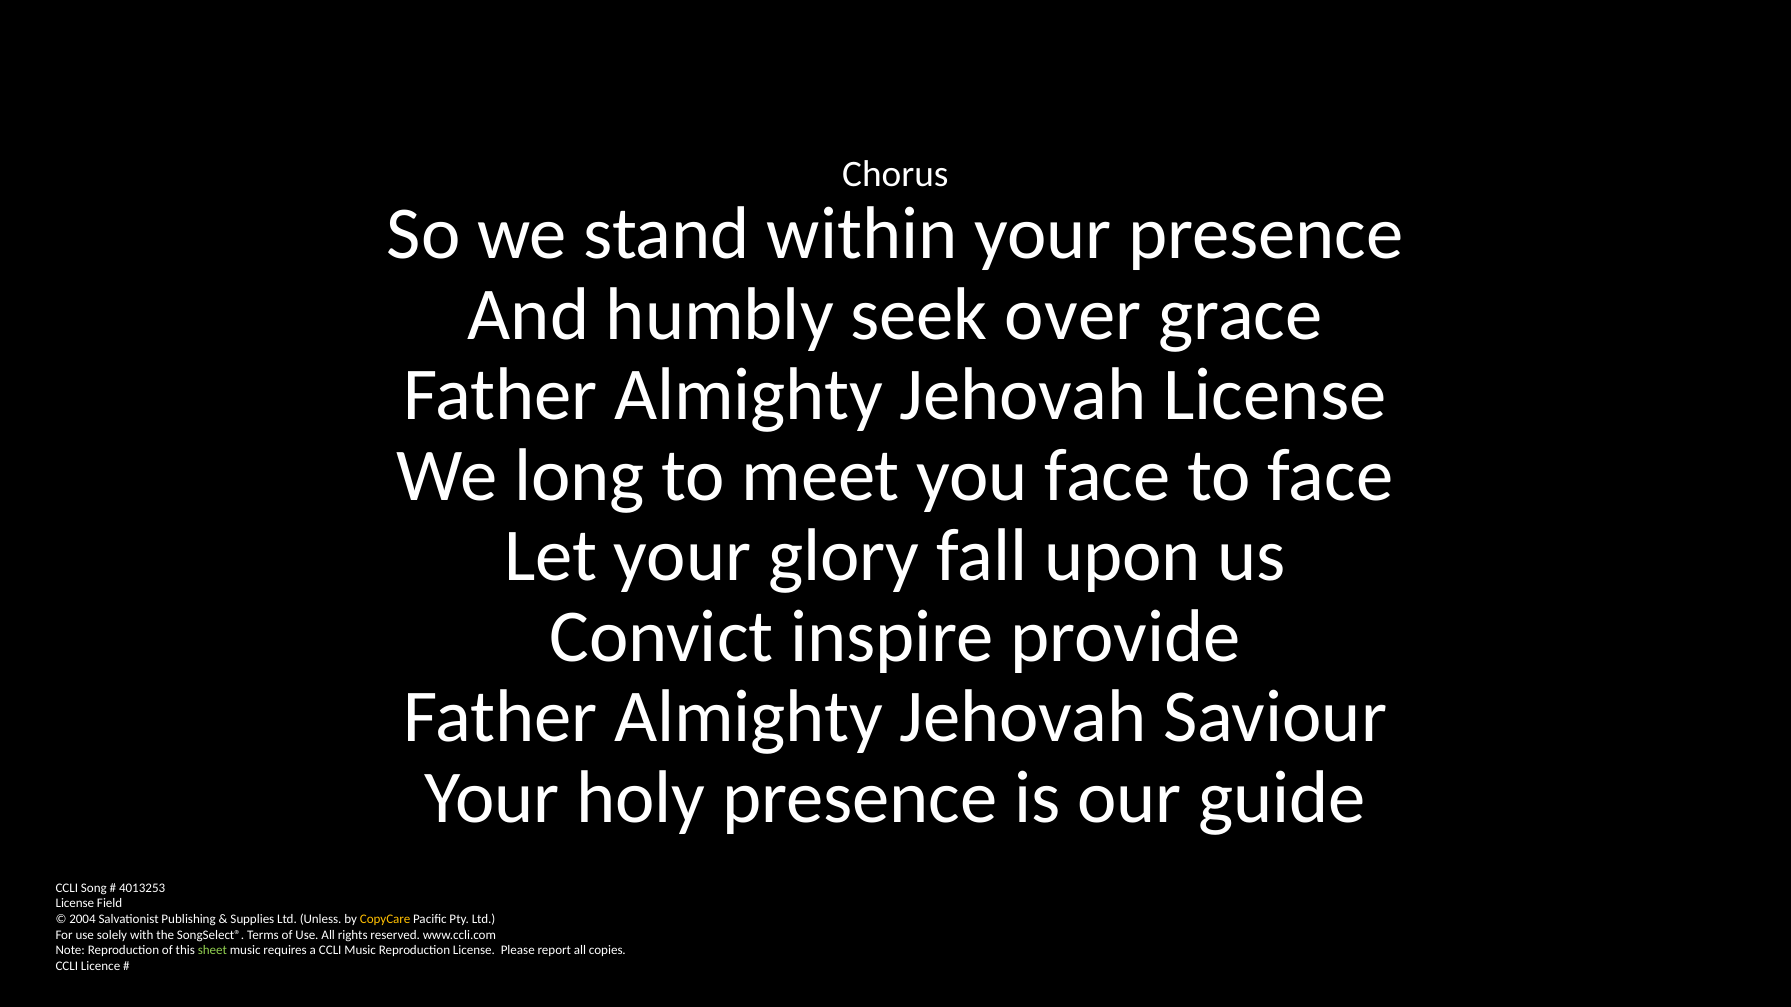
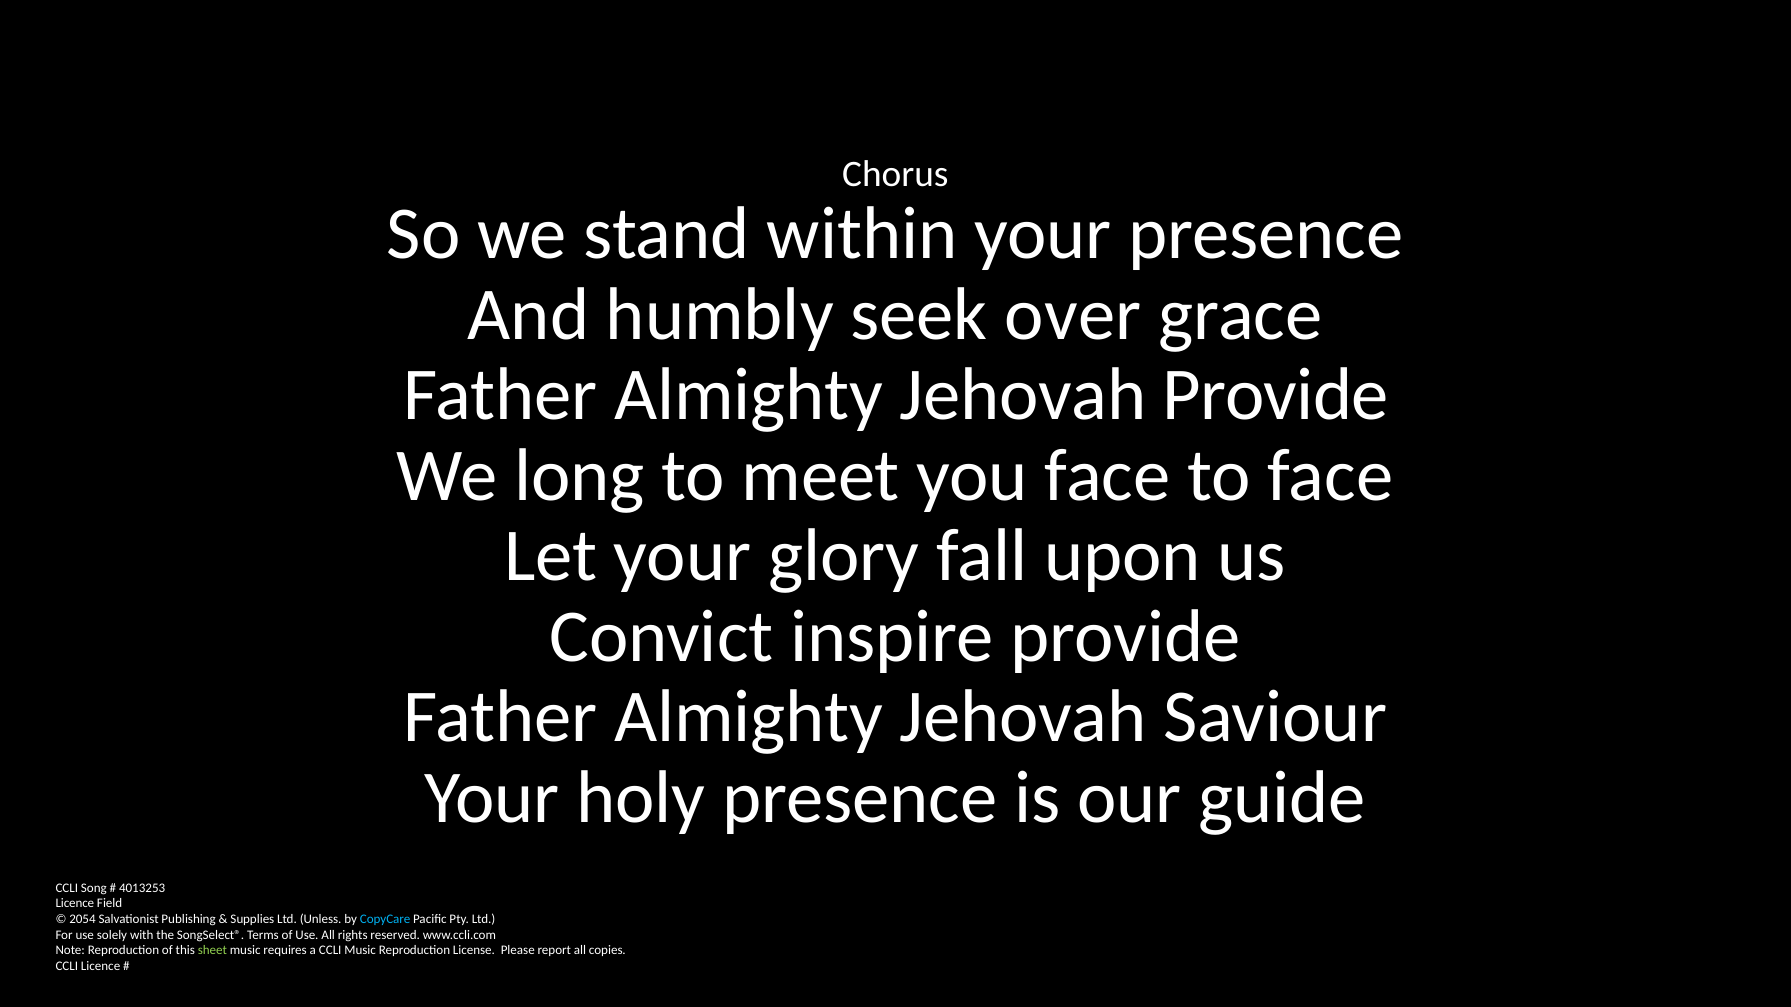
Jehovah License: License -> Provide
License at (75, 904): License -> Licence
2004: 2004 -> 2054
CopyCare colour: yellow -> light blue
